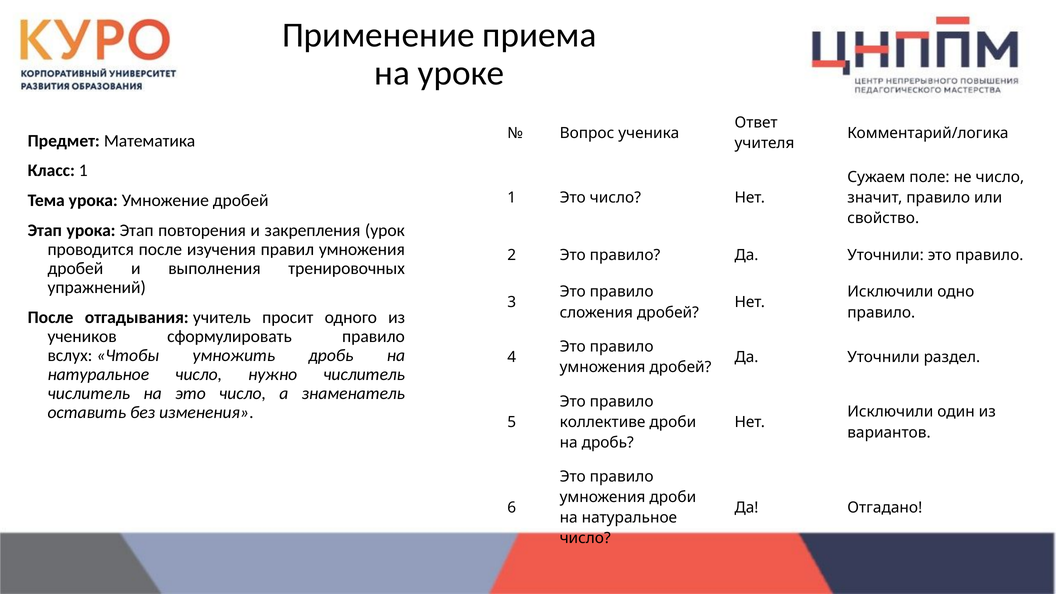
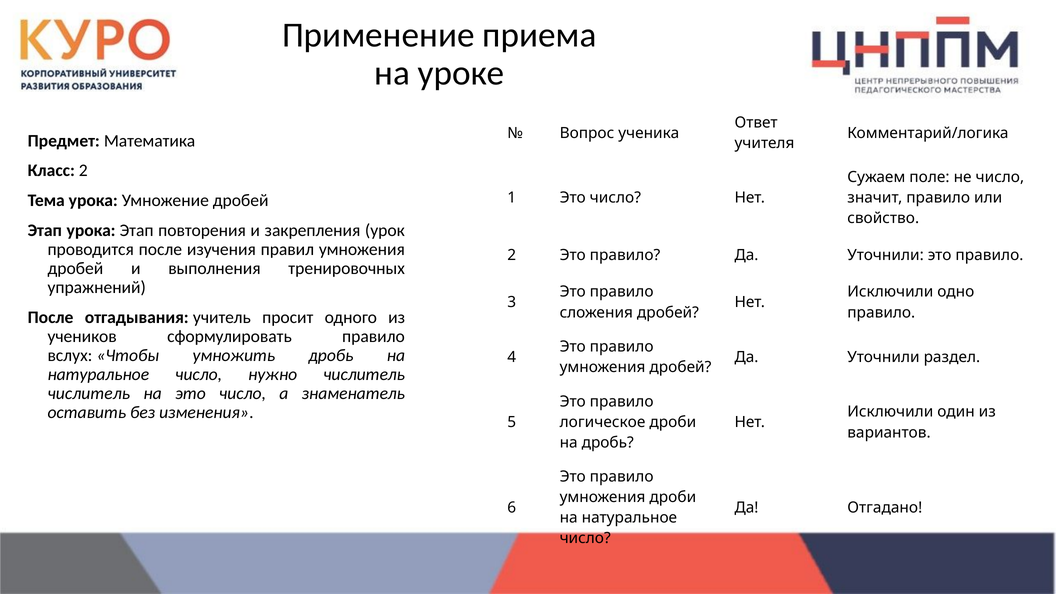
Класс 1: 1 -> 2
коллективе: коллективе -> логическое
